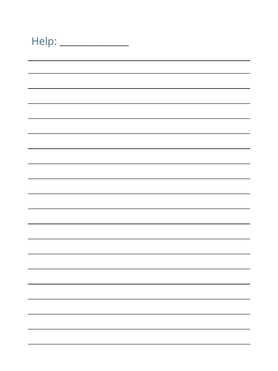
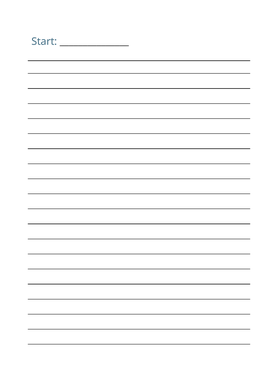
Help: Help -> Start
